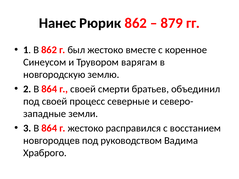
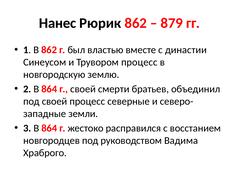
был жестоко: жестоко -> властью
коренное: коренное -> династии
Трувором варягам: варягам -> процесс
